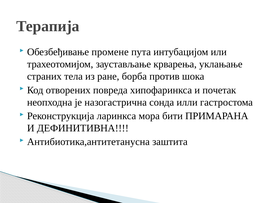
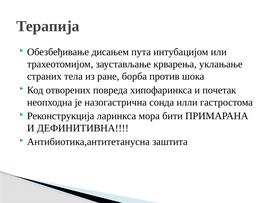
промене: промене -> дисањем
